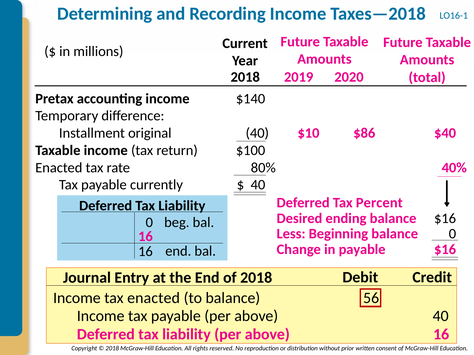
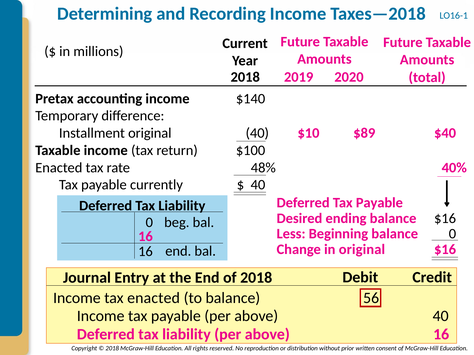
$86: $86 -> $89
80%: 80% -> 48%
Deferred Tax Percent: Percent -> Payable
in payable: payable -> original
